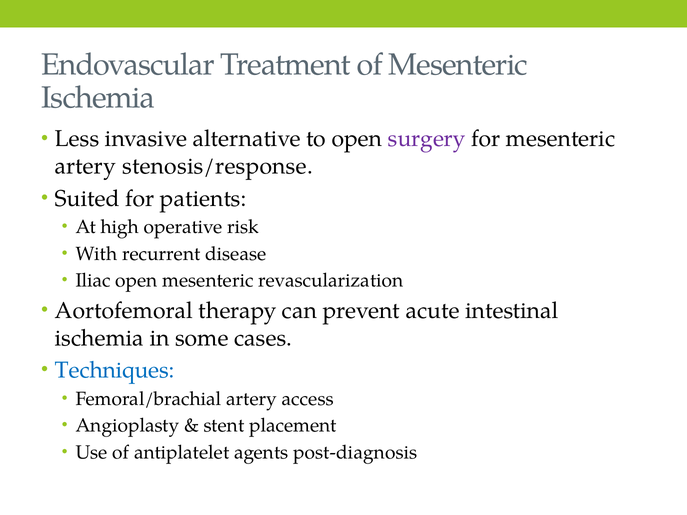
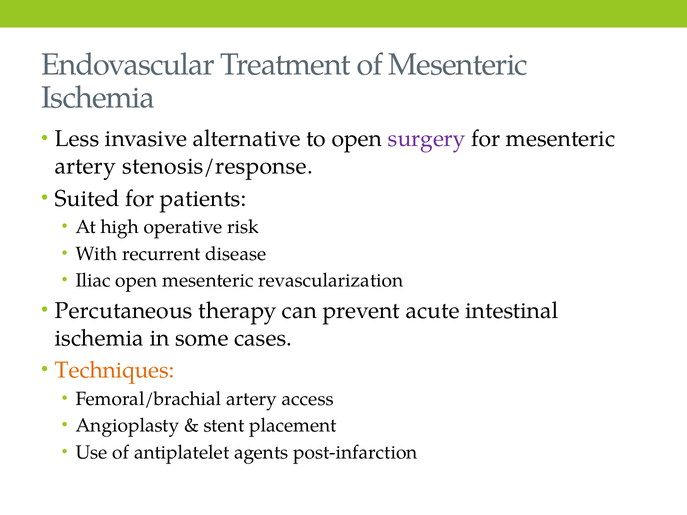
Aortofemoral: Aortofemoral -> Percutaneous
Techniques colour: blue -> orange
post-diagnosis: post-diagnosis -> post-infarction
